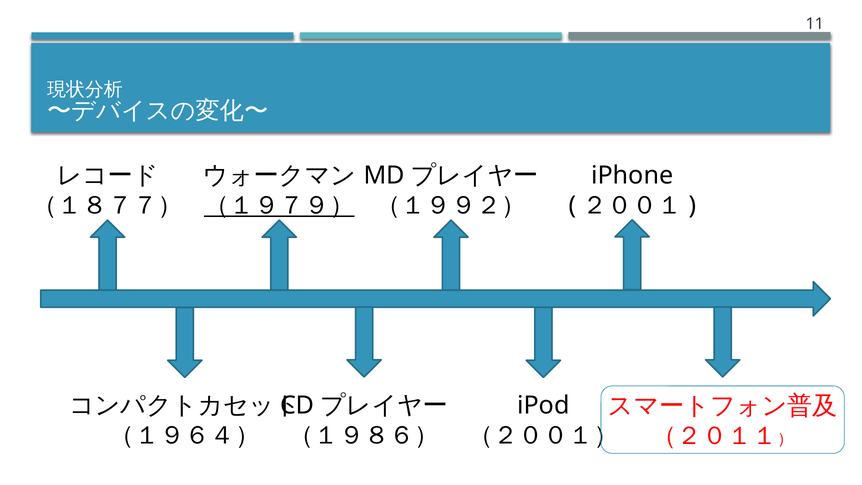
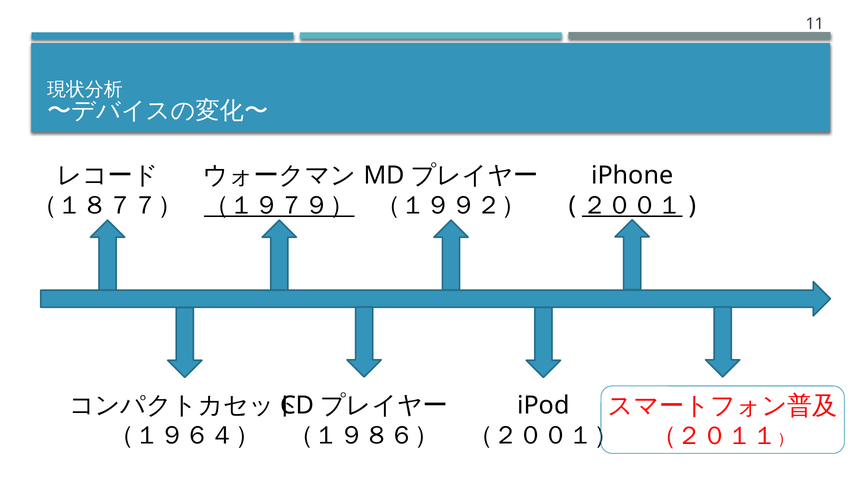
２００１ underline: none -> present
